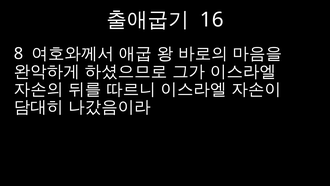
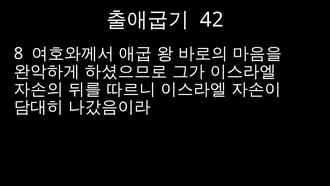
16: 16 -> 42
